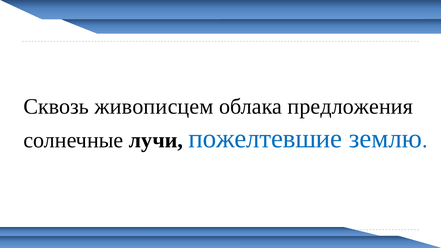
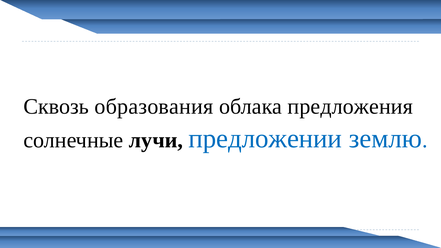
живописцем: живописцем -> образования
пожелтевшие: пожелтевшие -> предложении
